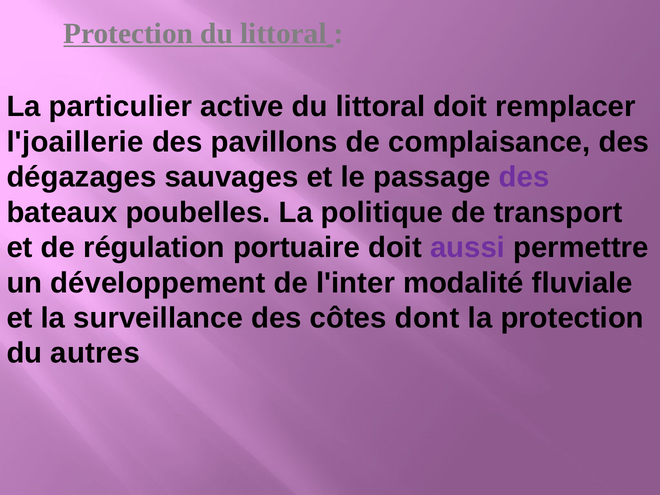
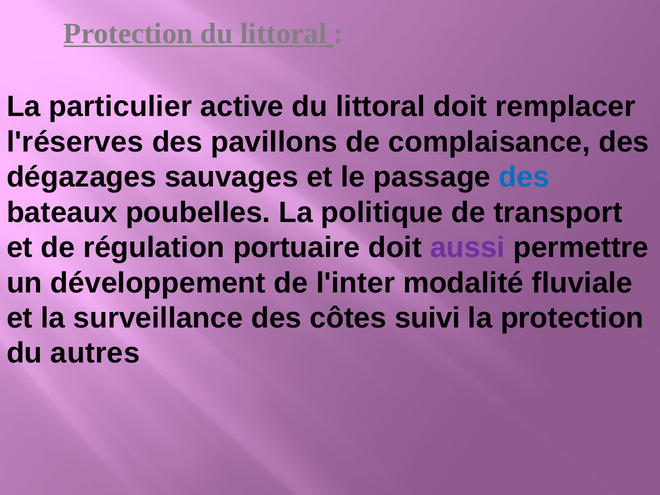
l'joaillerie: l'joaillerie -> l'réserves
des at (524, 177) colour: purple -> blue
dont: dont -> suivi
